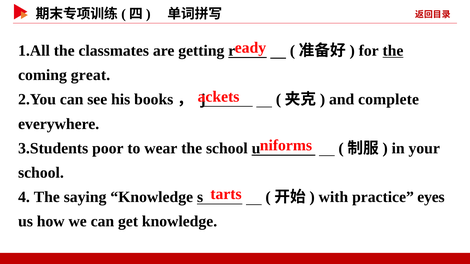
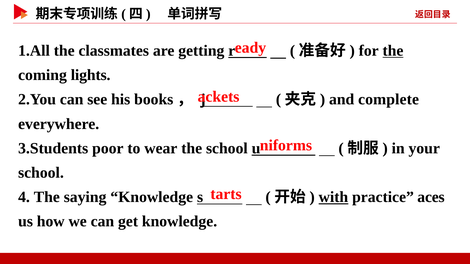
great: great -> lights
with underline: none -> present
eyes: eyes -> aces
